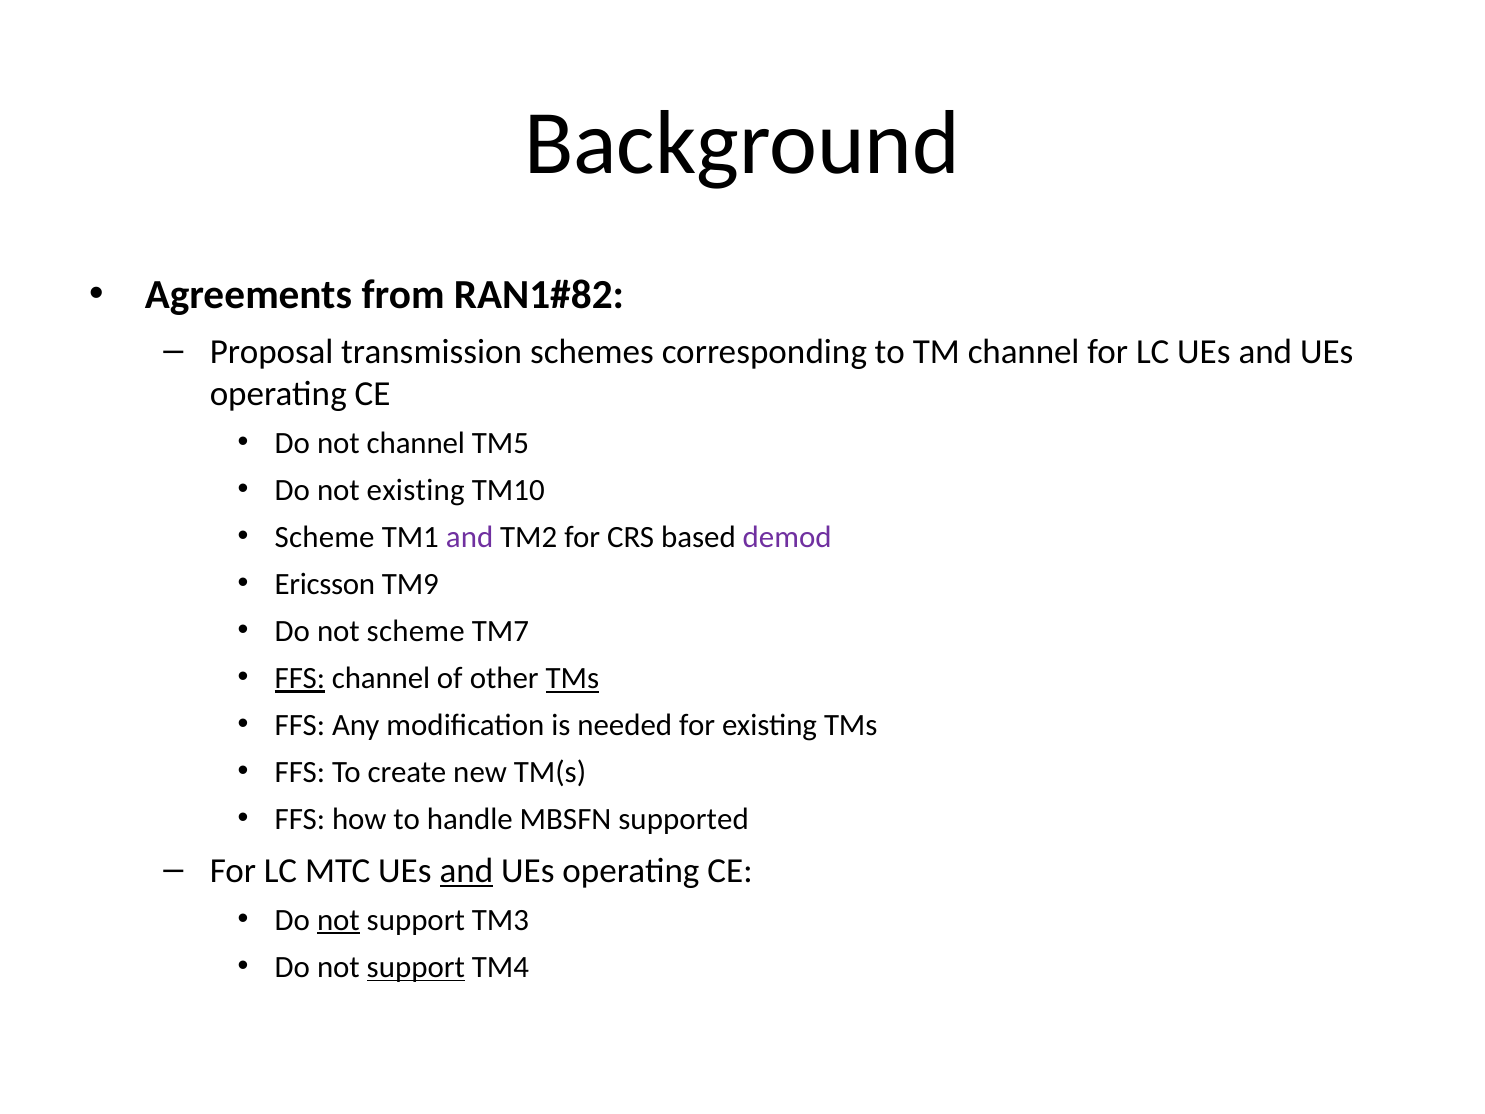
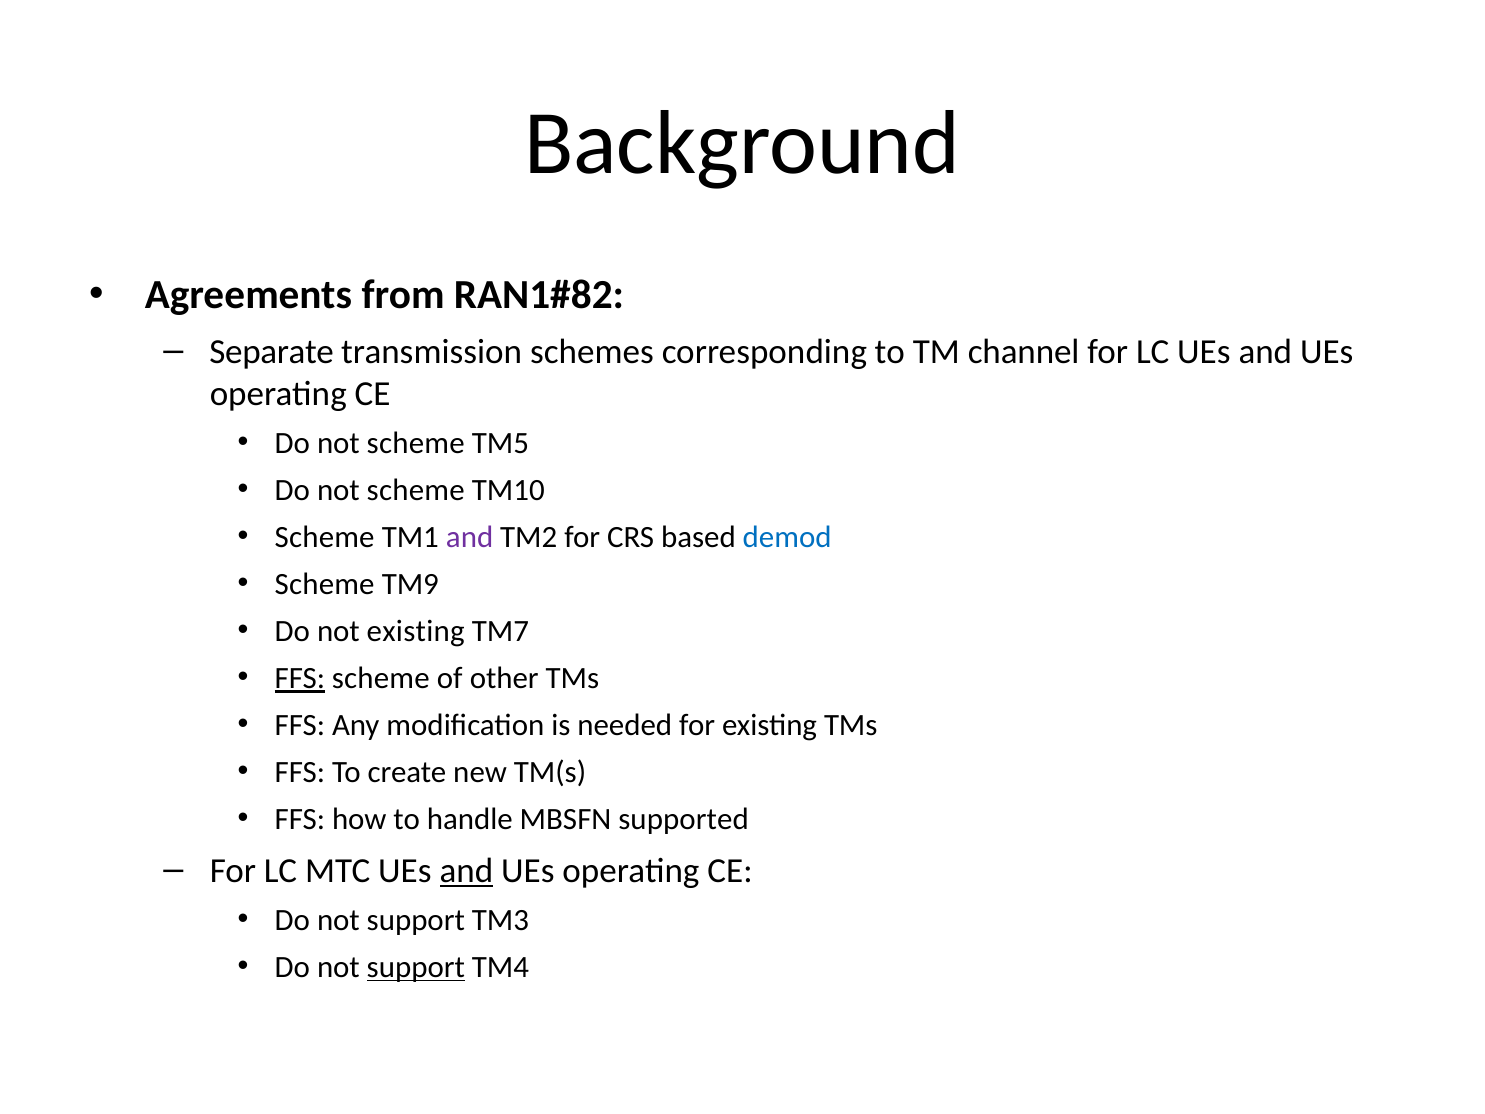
Proposal: Proposal -> Separate
channel at (416, 443): channel -> scheme
existing at (416, 490): existing -> scheme
demod colour: purple -> blue
Ericsson at (325, 584): Ericsson -> Scheme
not scheme: scheme -> existing
FFS channel: channel -> scheme
TMs at (572, 678) underline: present -> none
not at (338, 920) underline: present -> none
